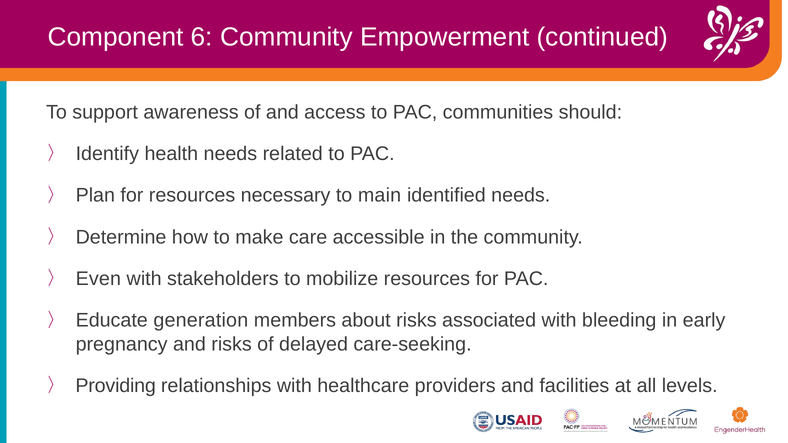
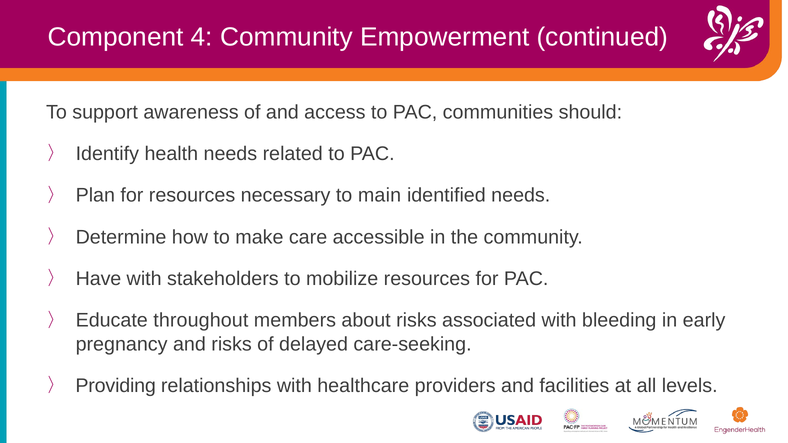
6: 6 -> 4
Even: Even -> Have
generation: generation -> throughout
